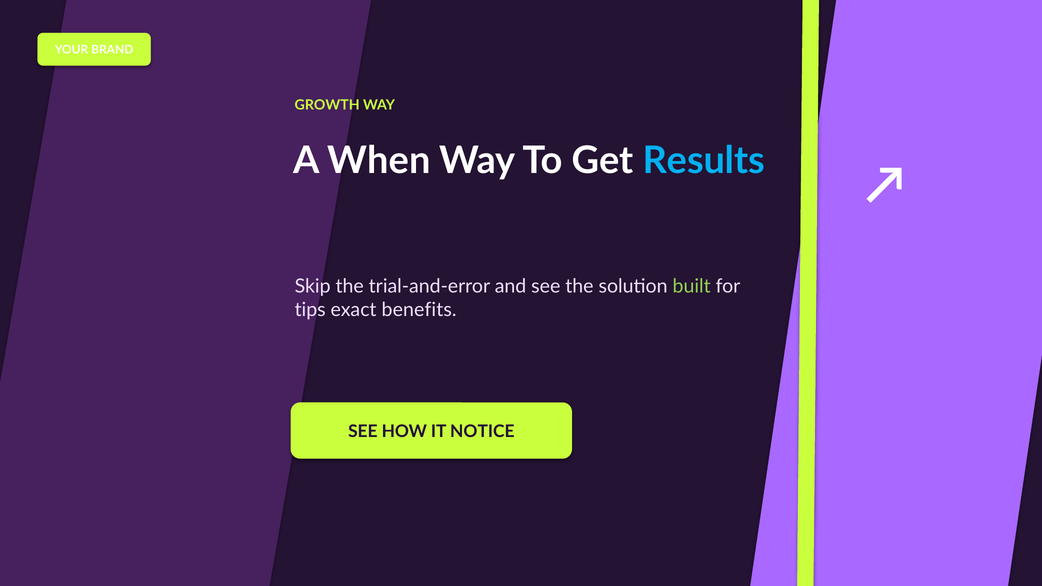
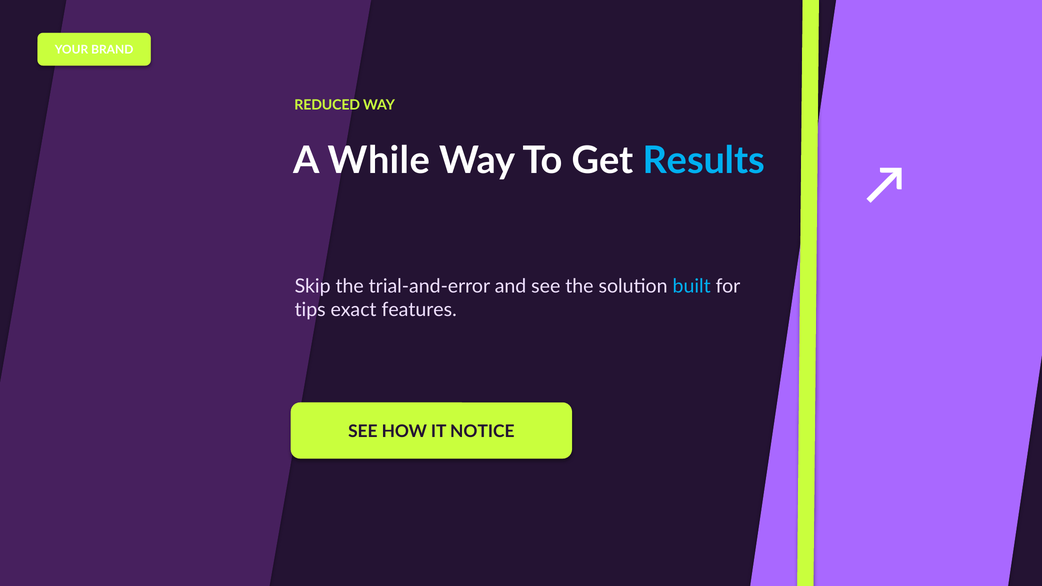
GROWTH: GROWTH -> REDUCED
When: When -> While
built colour: light green -> light blue
benefits: benefits -> features
